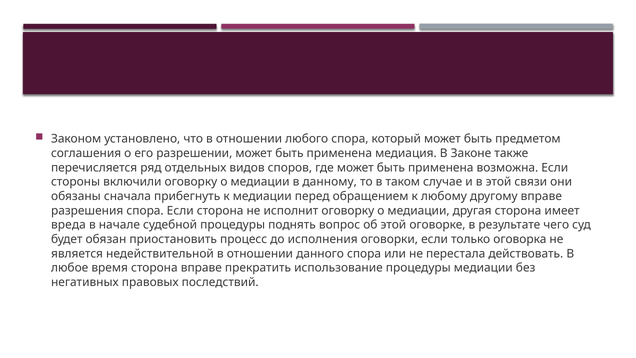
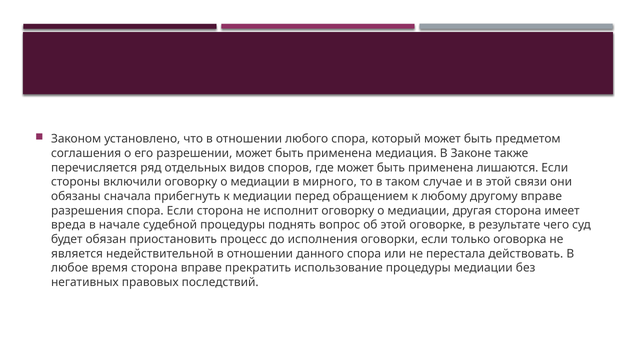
возможна: возможна -> лишаются
данному: данному -> мирного
